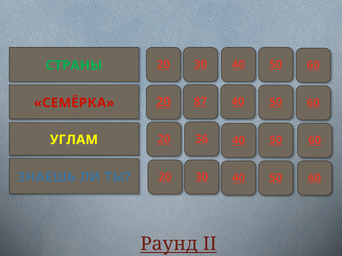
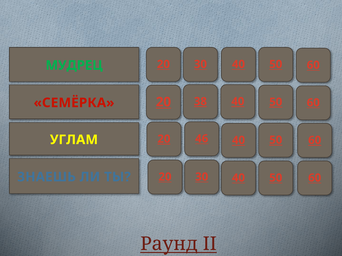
СТРАНЫ: СТРАНЫ -> МУДРЕЦ
87: 87 -> 38
36: 36 -> 46
